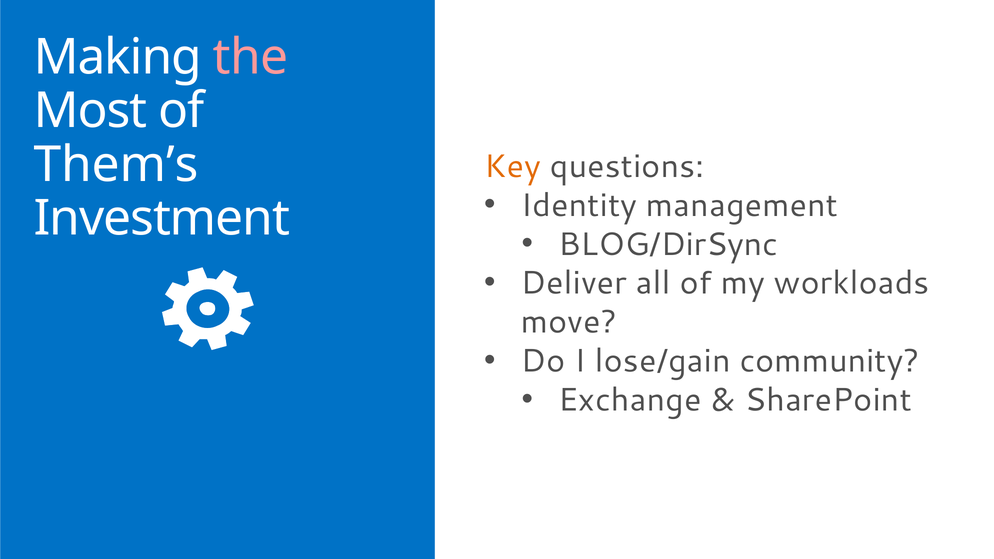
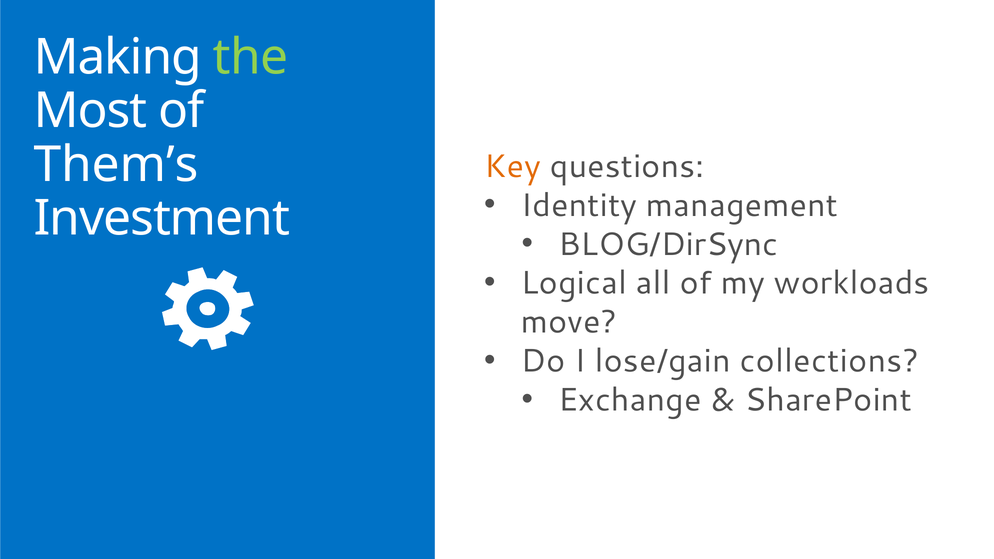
the colour: pink -> light green
Deliver: Deliver -> Logical
community: community -> collections
